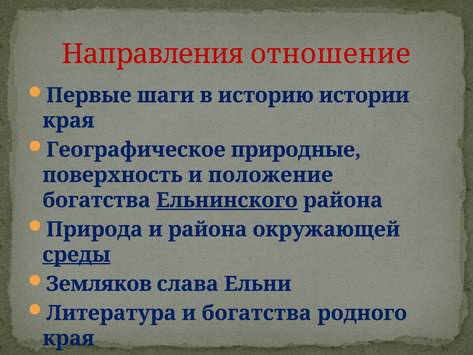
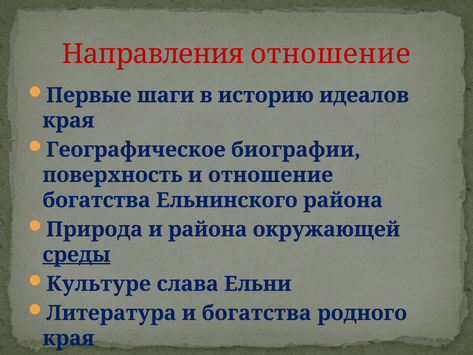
истории: истории -> идеалов
природные: природные -> биографии
и положение: положение -> отношение
Ельнинского underline: present -> none
Земляков: Земляков -> Культуре
